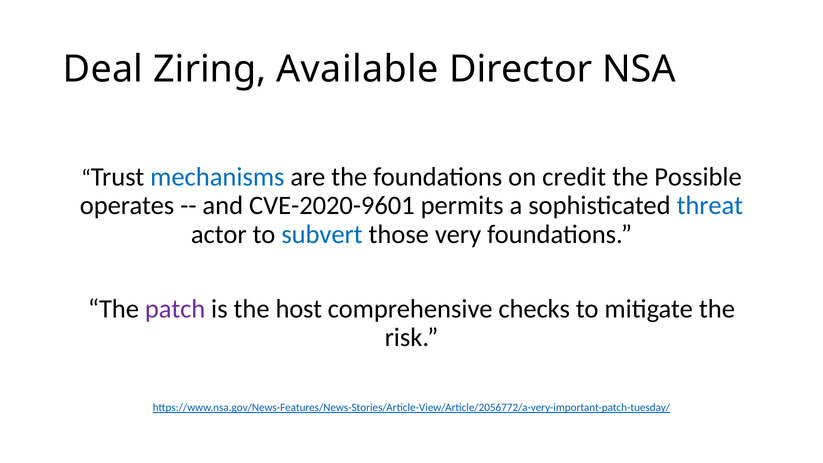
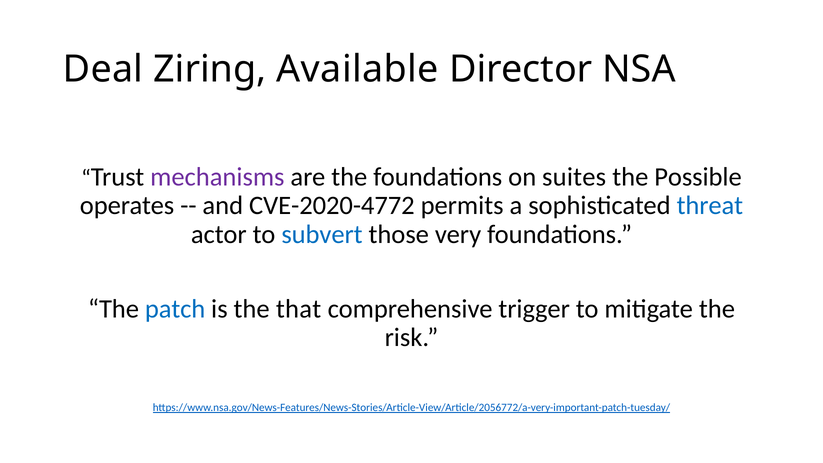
mechanisms colour: blue -> purple
credit: credit -> suites
CVE-2020-9601: CVE-2020-9601 -> CVE-2020-4772
patch colour: purple -> blue
host: host -> that
checks: checks -> trigger
